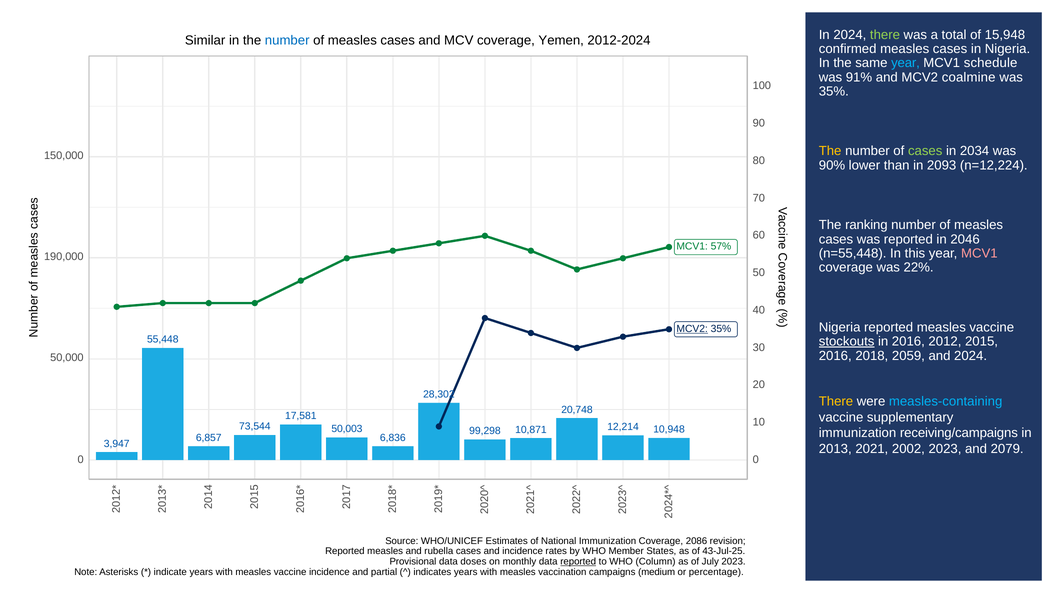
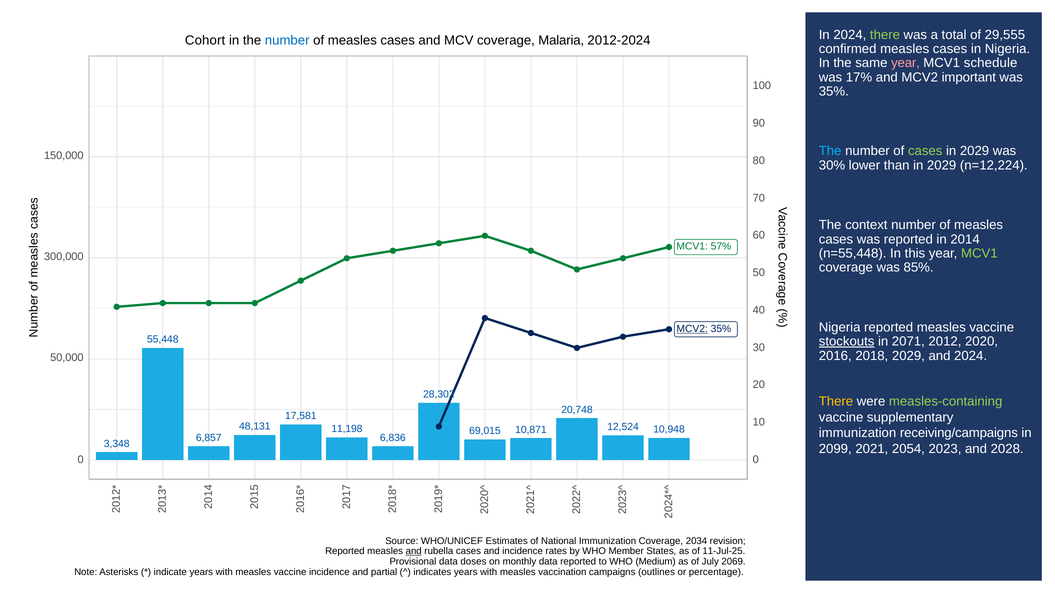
15,948: 15,948 -> 29,555
Similar: Similar -> Cohort
Yemen: Yemen -> Malaria
year at (906, 63) colour: light blue -> pink
91%: 91% -> 17%
coalmine: coalmine -> important
The at (830, 151) colour: yellow -> light blue
2034 at (975, 151): 2034 -> 2029
90%: 90% -> 30%
than in 2093: 2093 -> 2029
ranking: ranking -> context
2046: 2046 -> 2014
MCV1 at (979, 254) colour: pink -> light green
190,000: 190,000 -> 300,000
22%: 22% -> 85%
in 2016: 2016 -> 2071
2015: 2015 -> 2020
2018 2059: 2059 -> 2029
measles-containing colour: light blue -> light green
73,544: 73,544 -> 48,131
12,214: 12,214 -> 12,524
50,003: 50,003 -> 11,198
99,298: 99,298 -> 69,015
3,947: 3,947 -> 3,348
2013: 2013 -> 2099
2002: 2002 -> 2054
2079: 2079 -> 2028
2086: 2086 -> 2034
and at (414, 552) underline: none -> present
43-Jul-25: 43-Jul-25 -> 11-Jul-25
reported at (578, 562) underline: present -> none
Column: Column -> Medium
July 2023: 2023 -> 2069
medium: medium -> outlines
